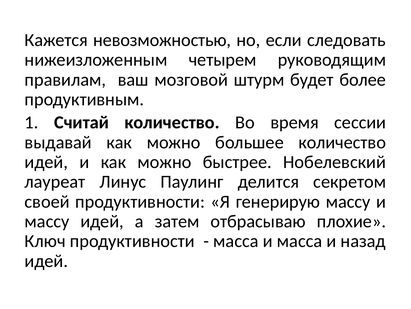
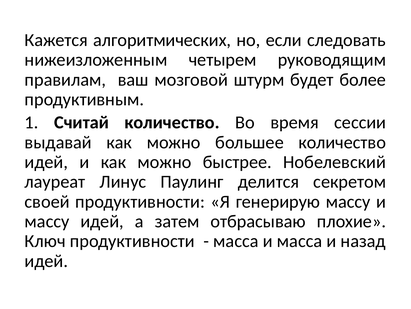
невозможностью: невозможностью -> алгоритмических
